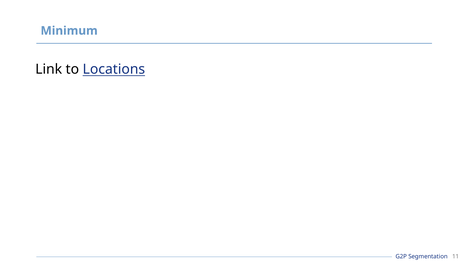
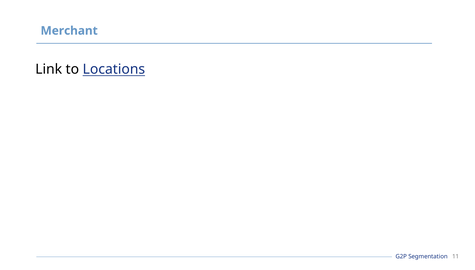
Minimum: Minimum -> Merchant
